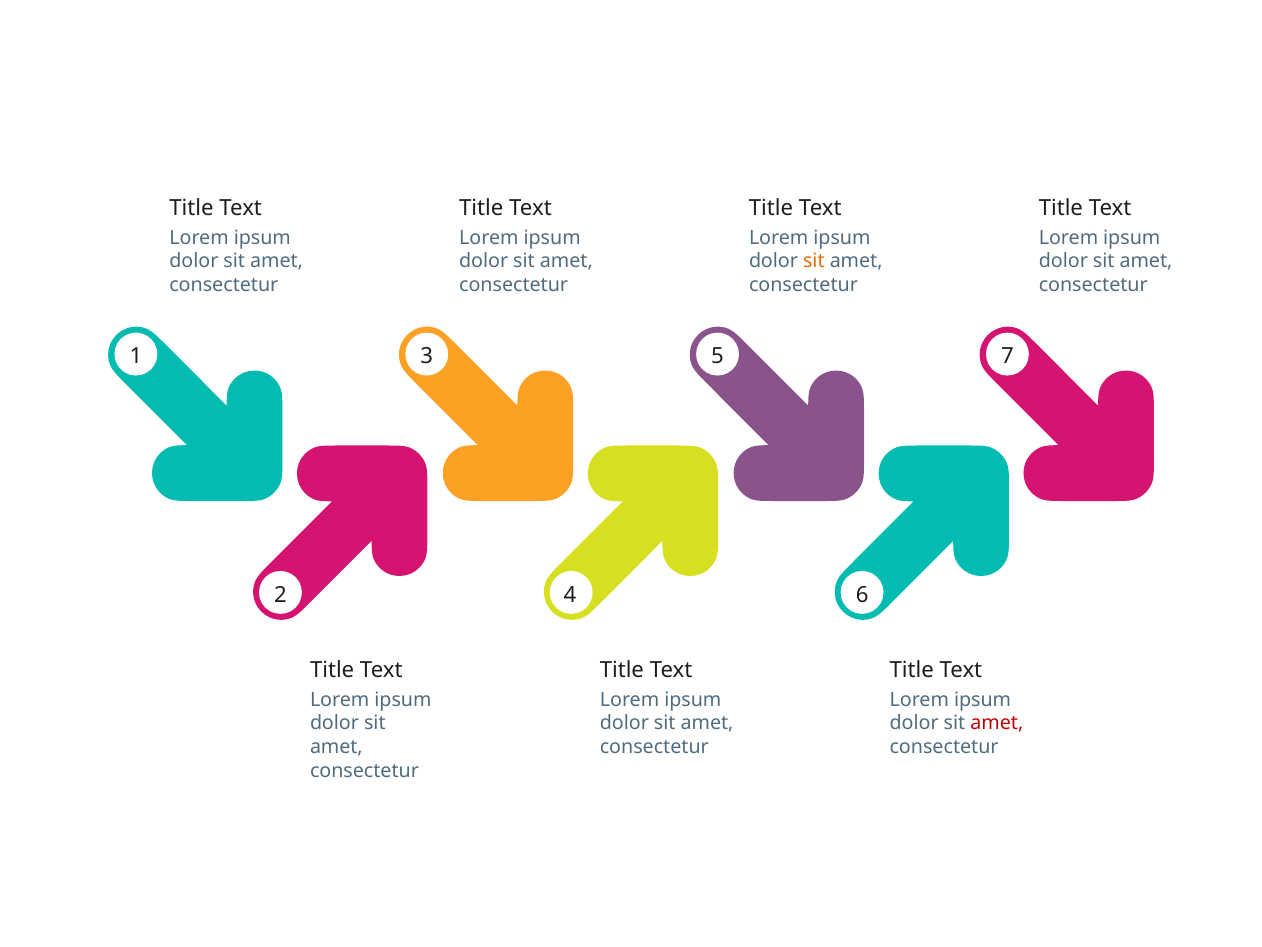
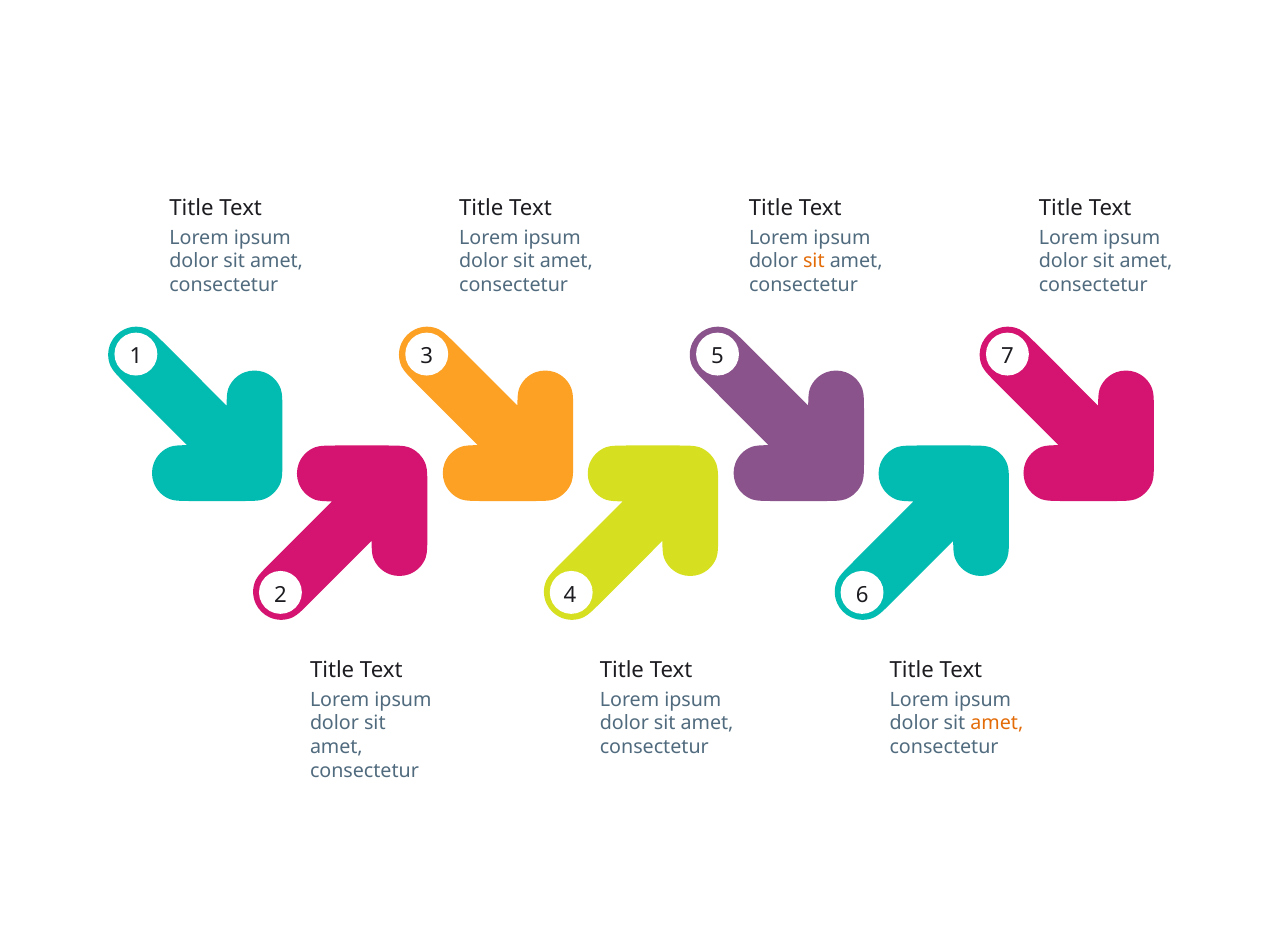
amet at (997, 723) colour: red -> orange
